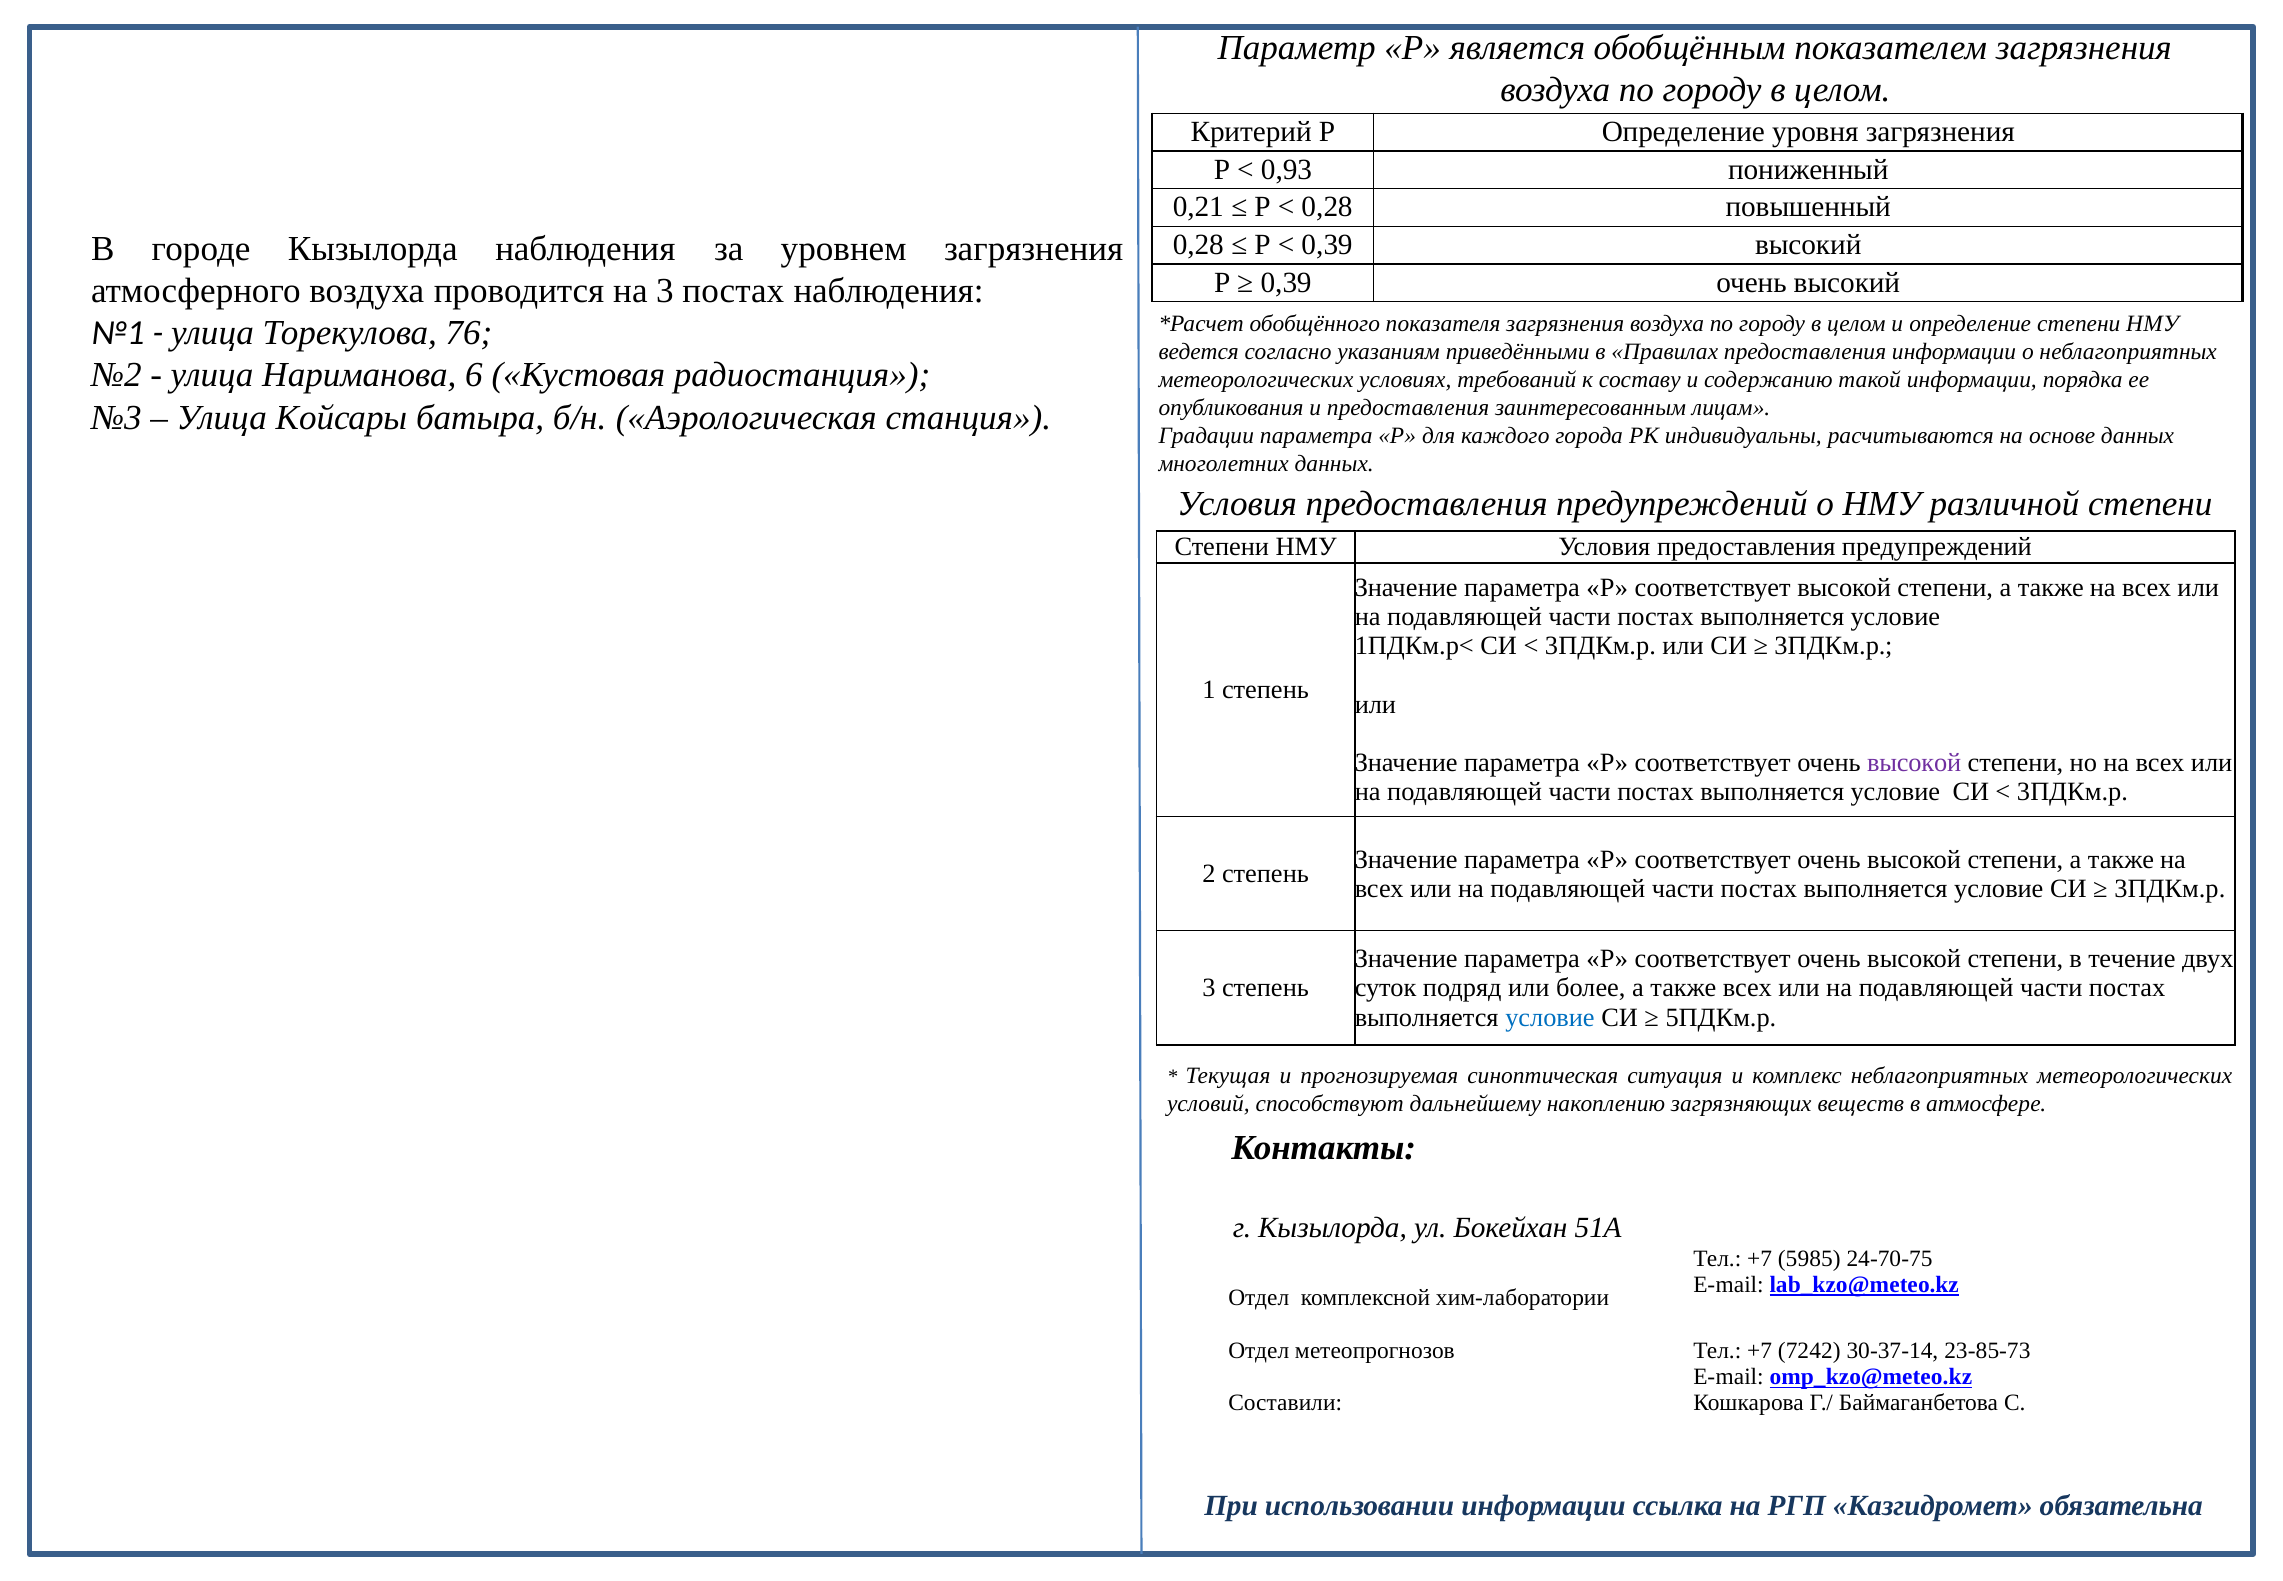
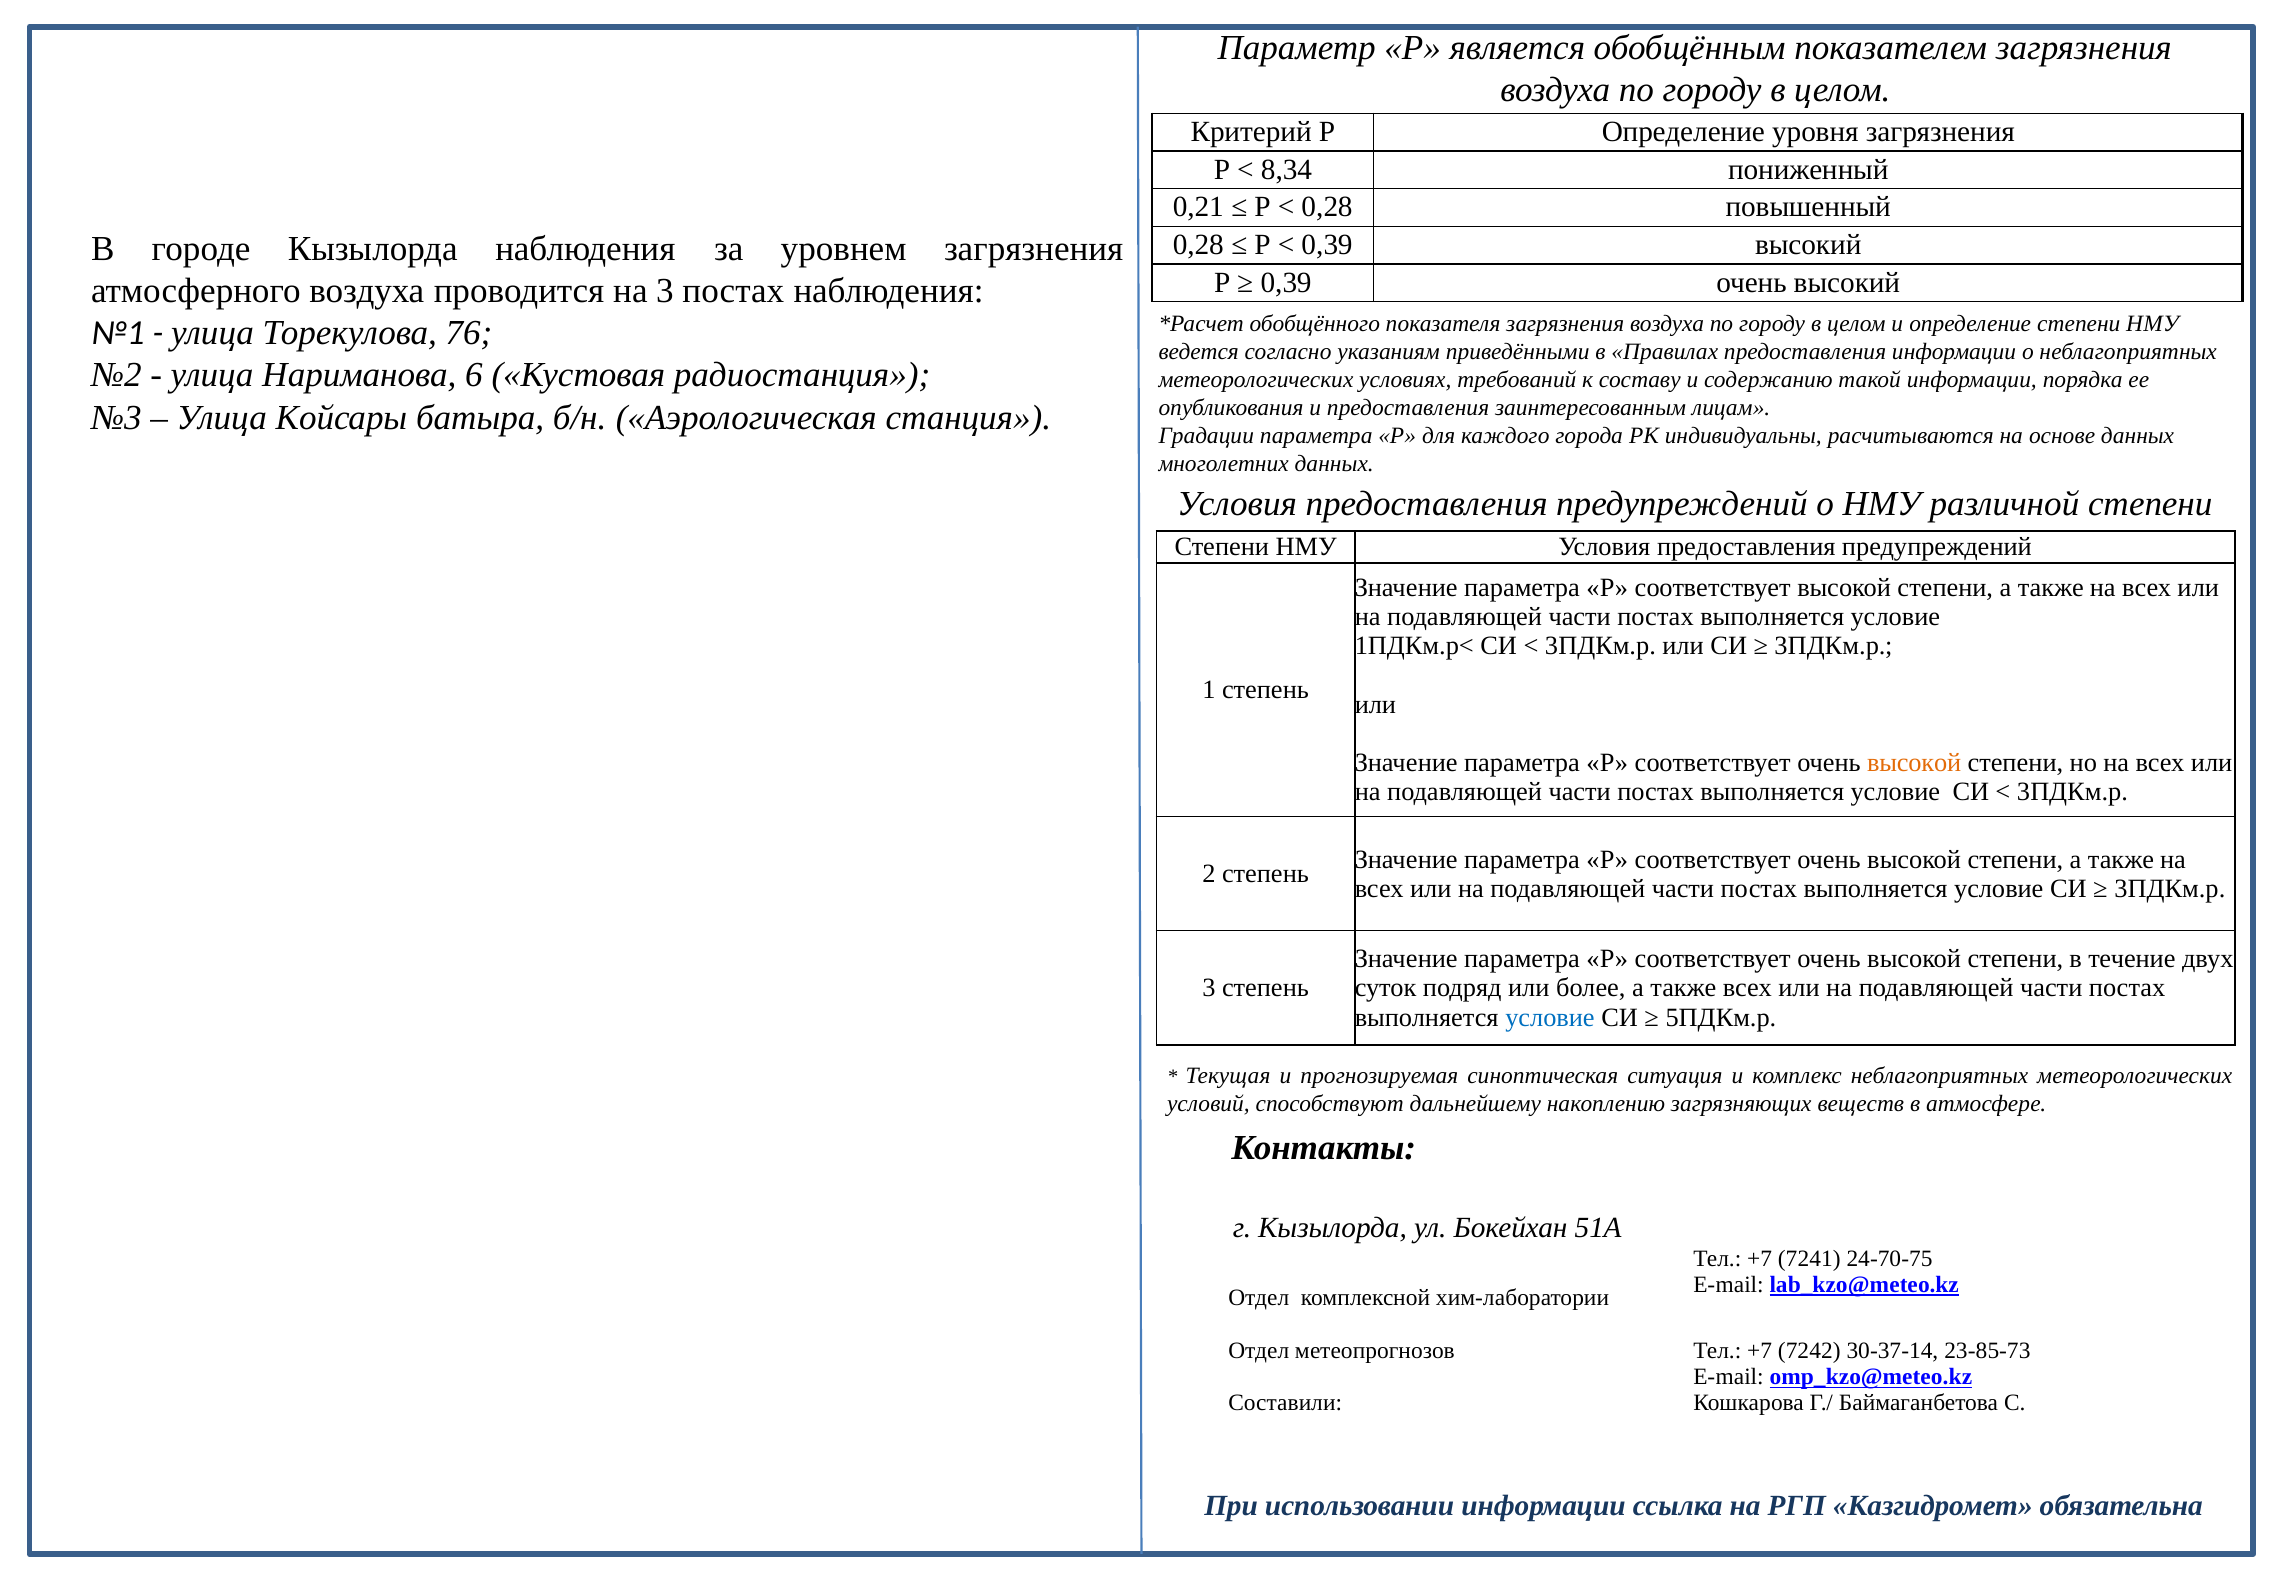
0,93: 0,93 -> 8,34
высокой at (1914, 763) colour: purple -> orange
5985: 5985 -> 7241
